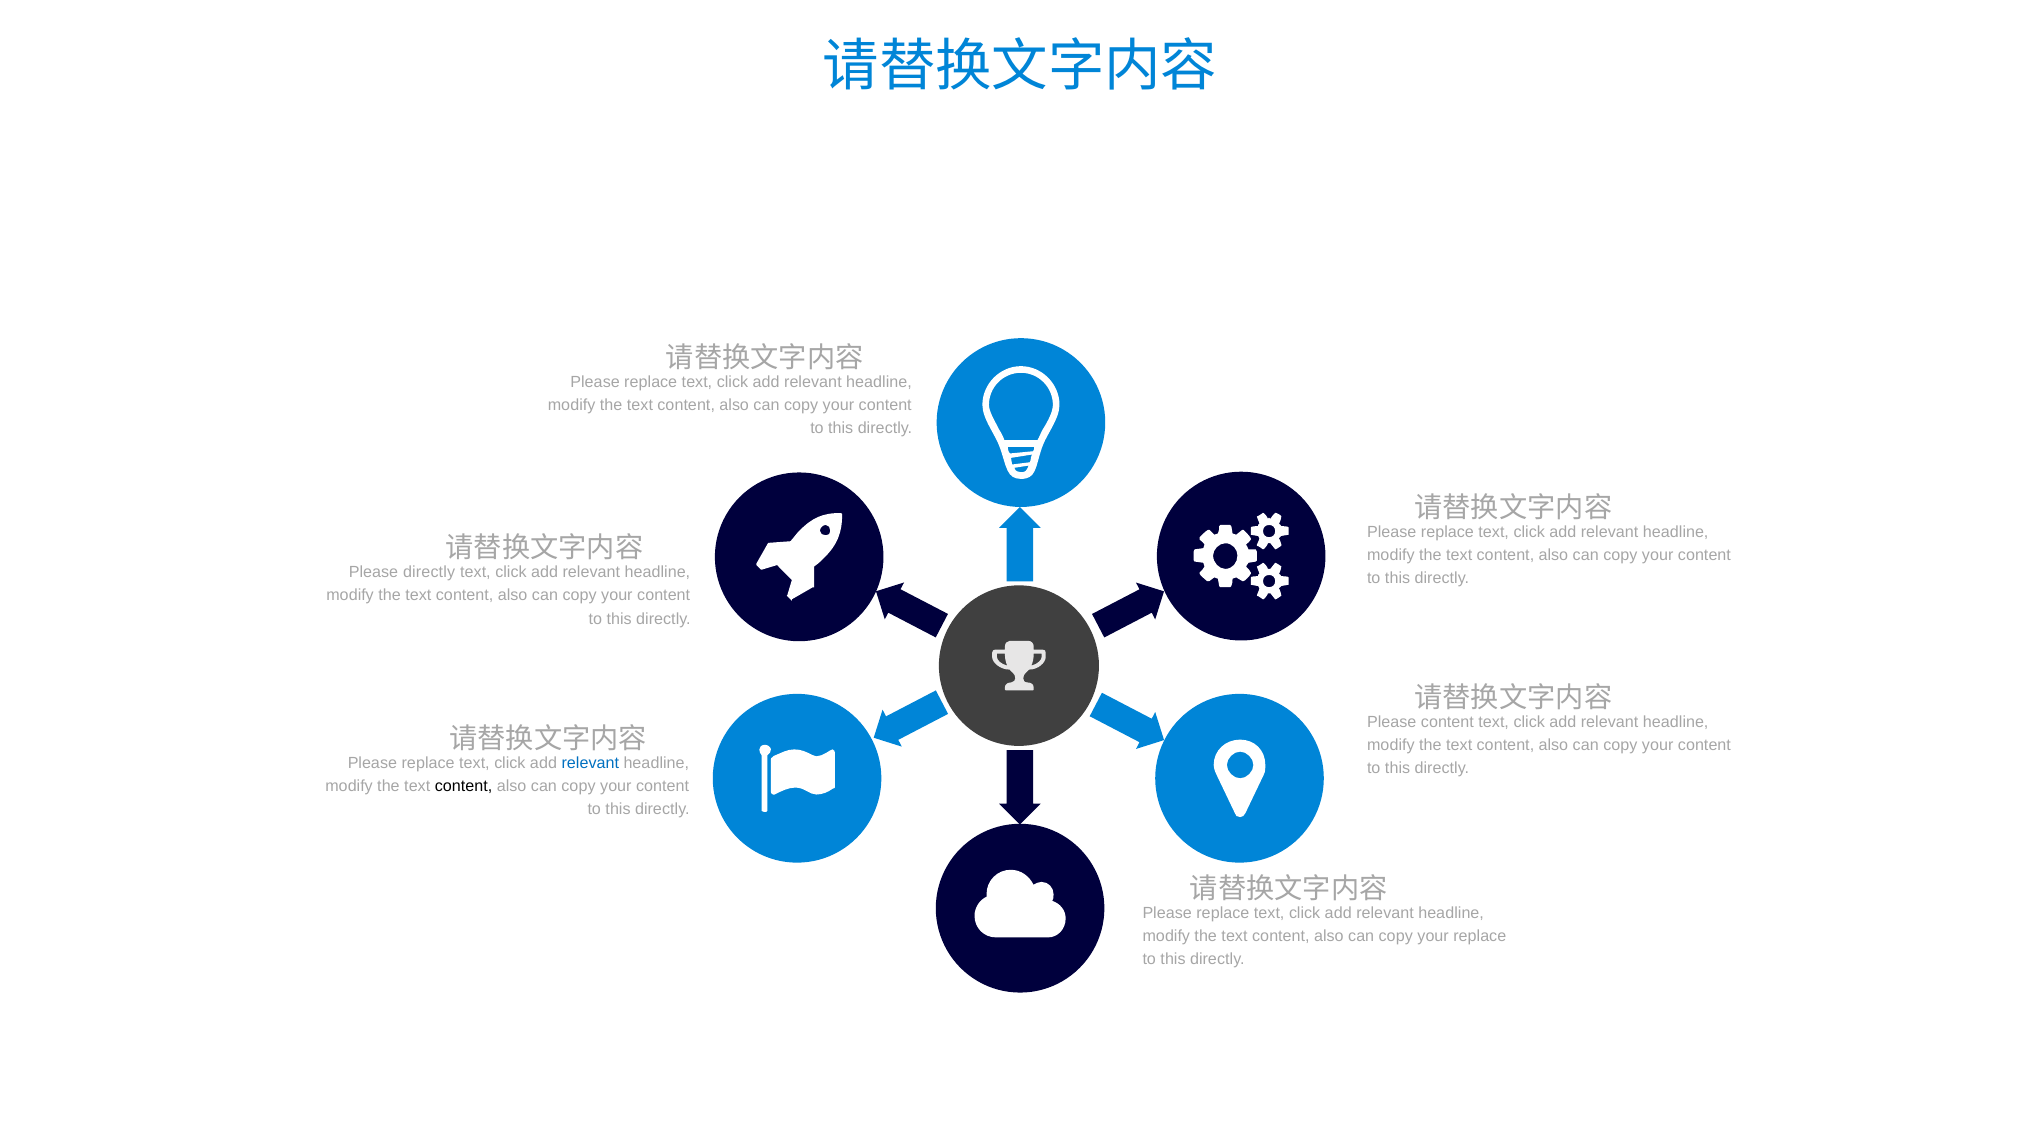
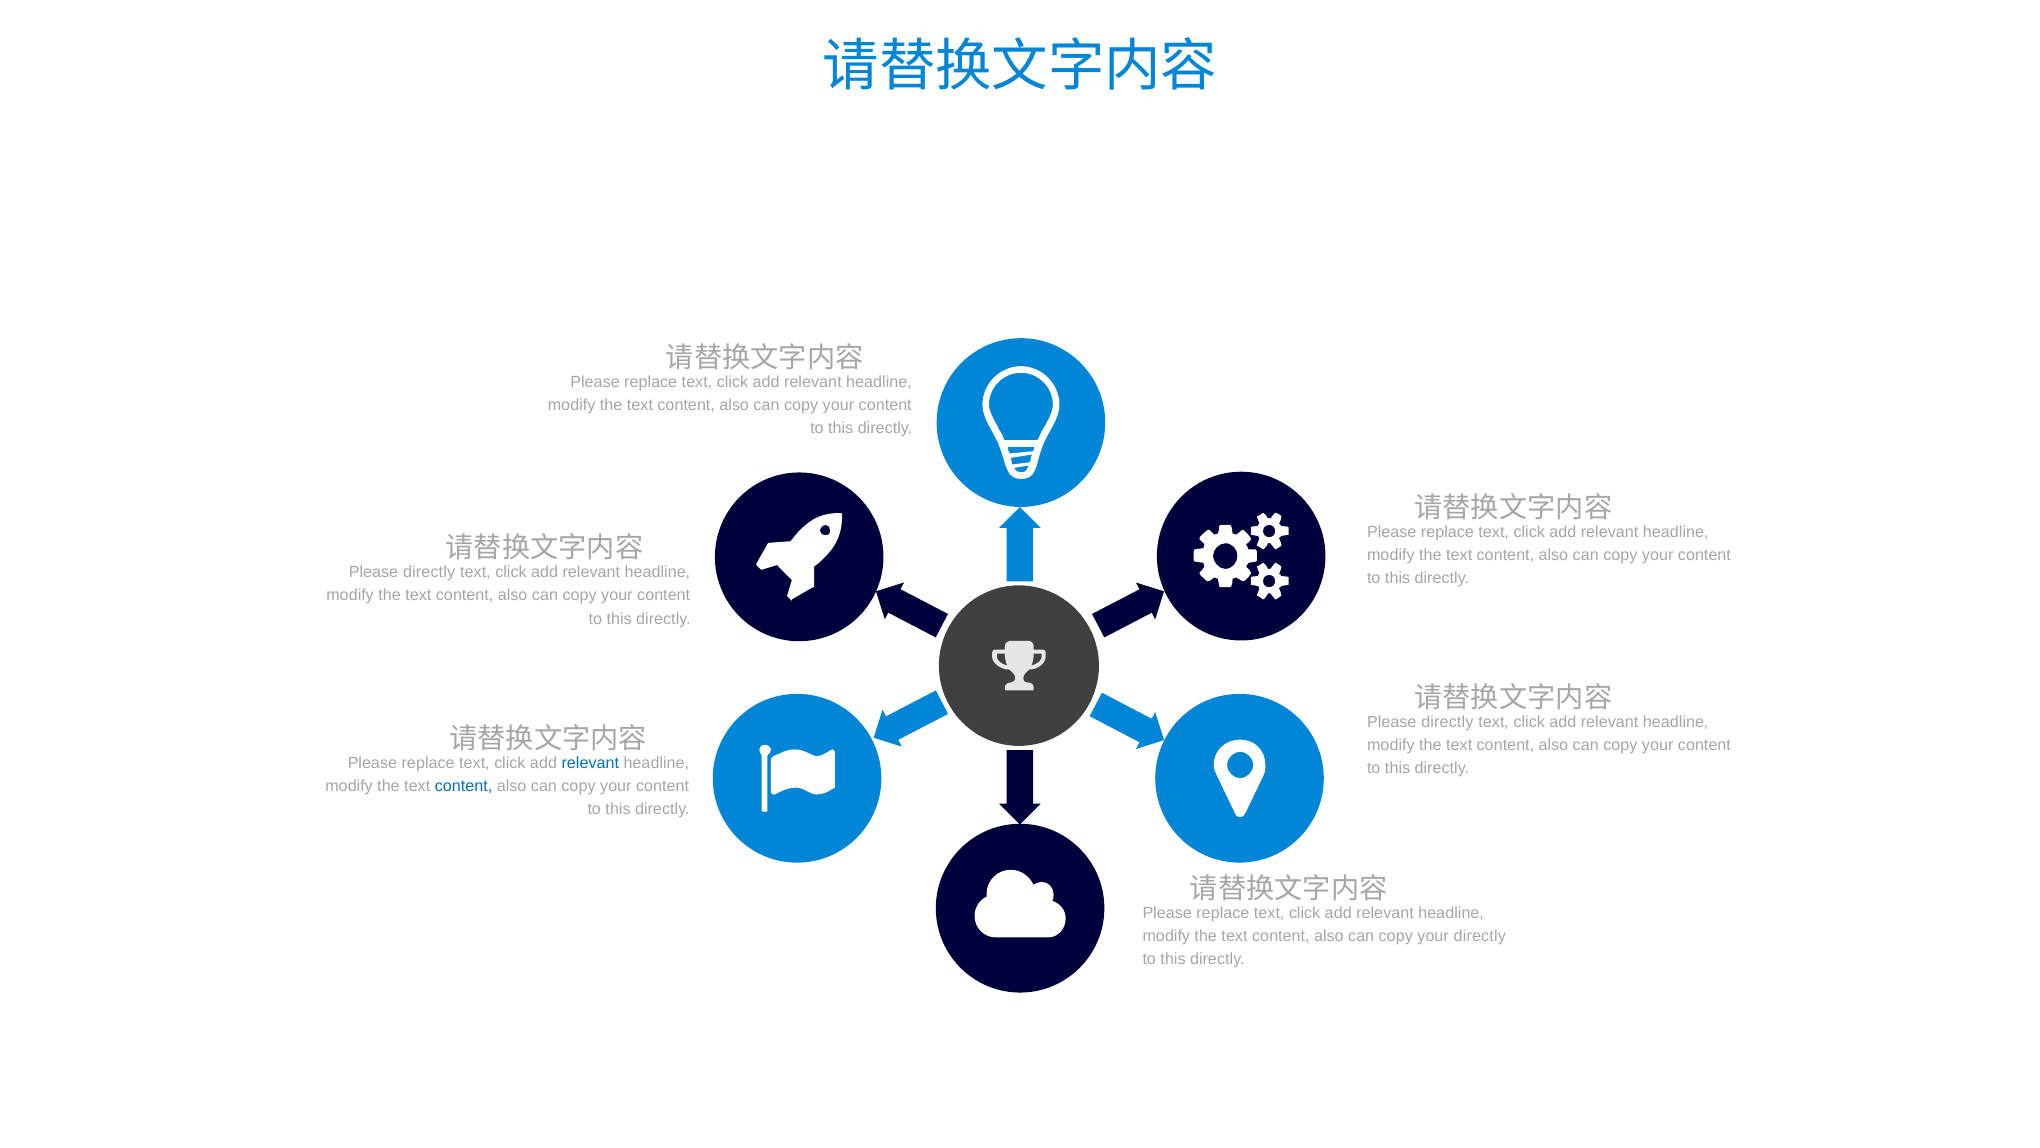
content at (1447, 722): content -> directly
content at (464, 786) colour: black -> blue
your replace: replace -> directly
